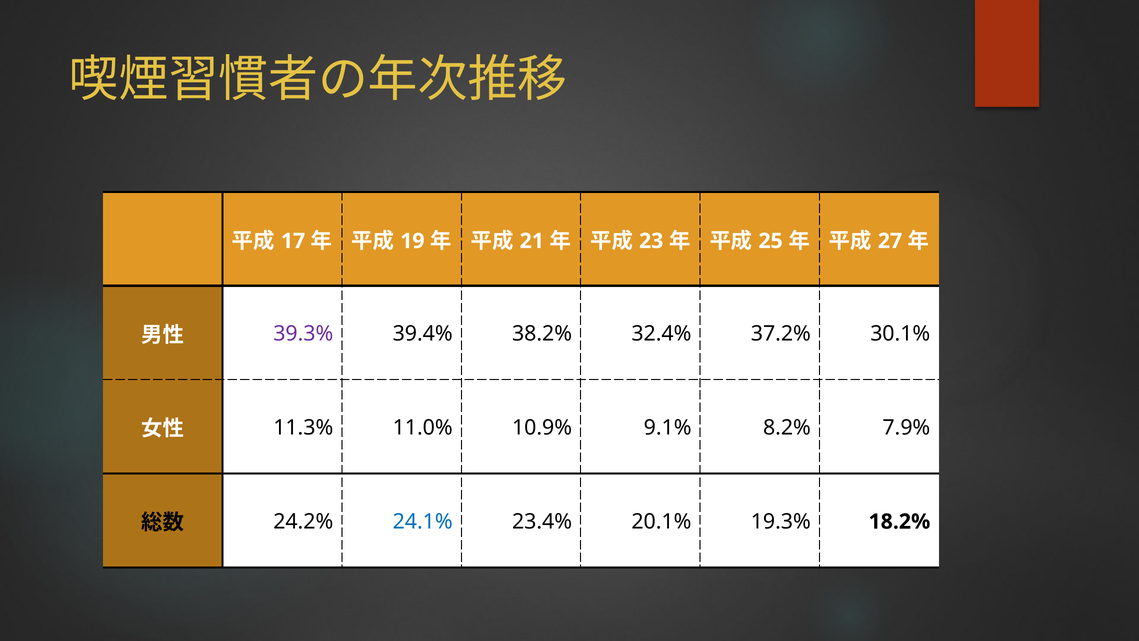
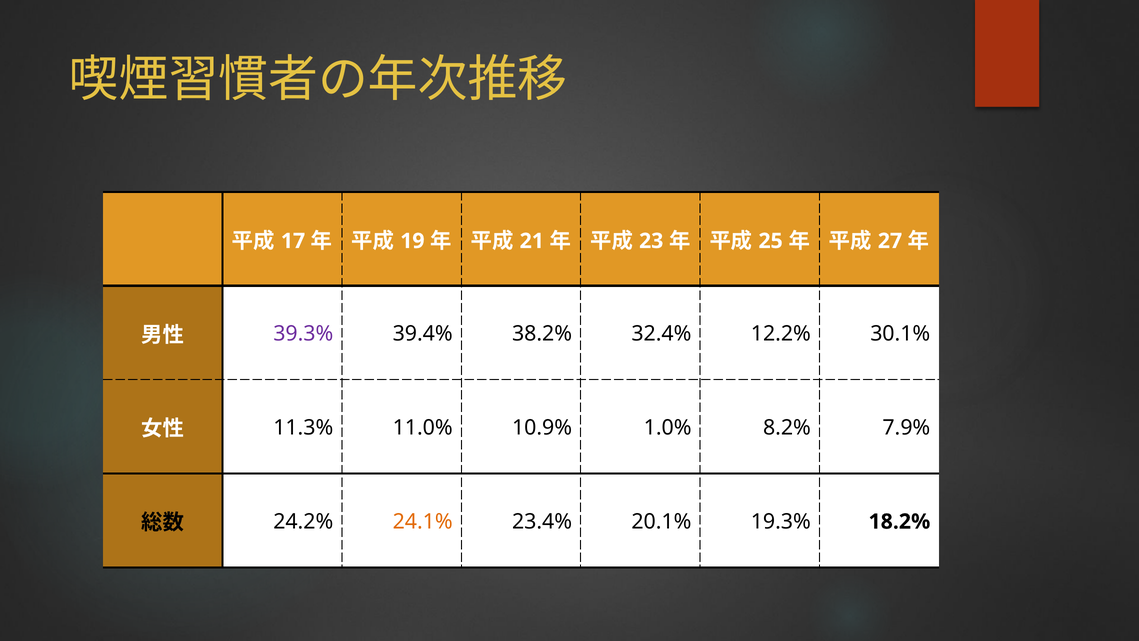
37.2%: 37.2% -> 12.2%
9.1%: 9.1% -> 1.0%
24.1% colour: blue -> orange
